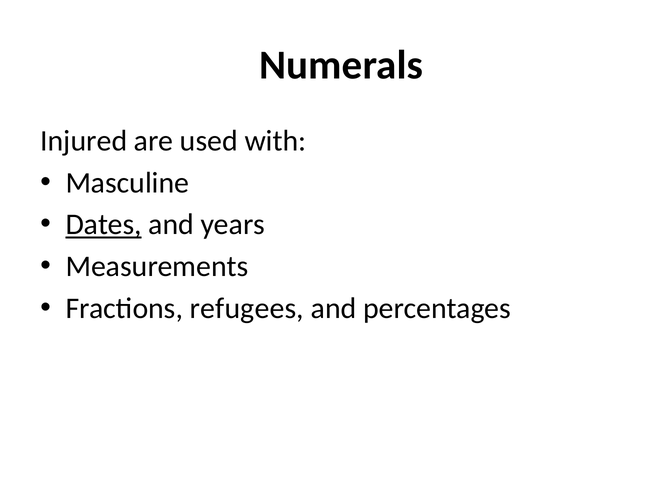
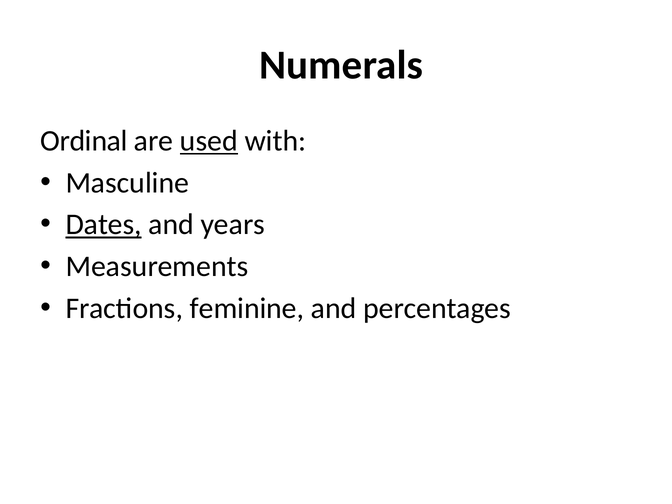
Injured: Injured -> Ordinal
used underline: none -> present
refugees: refugees -> feminine
